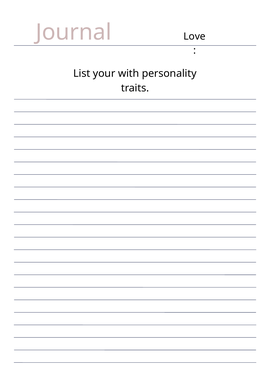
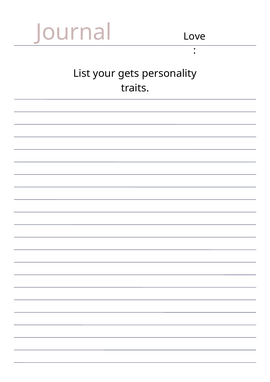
with: with -> gets
